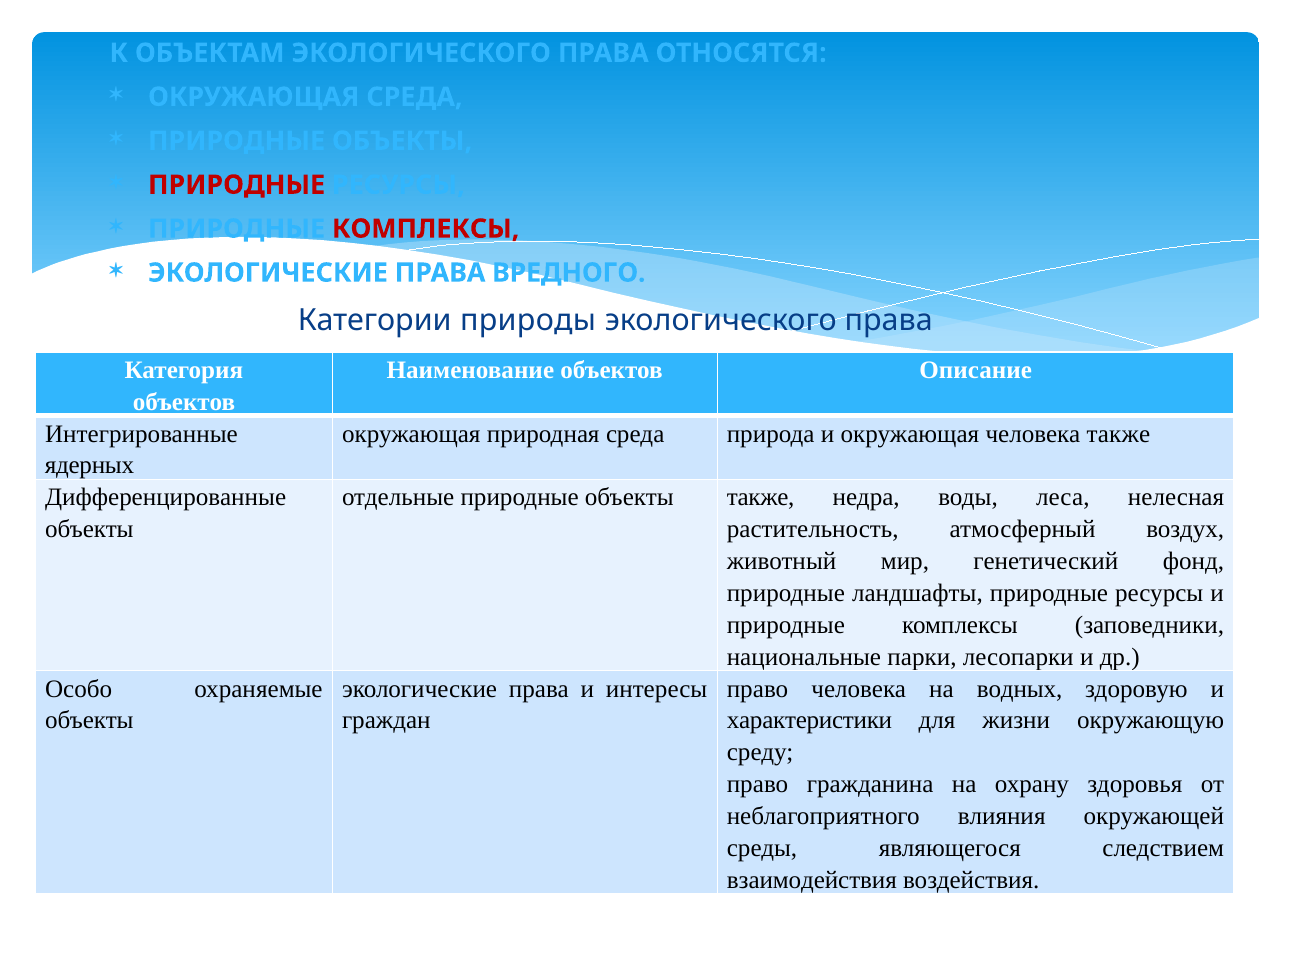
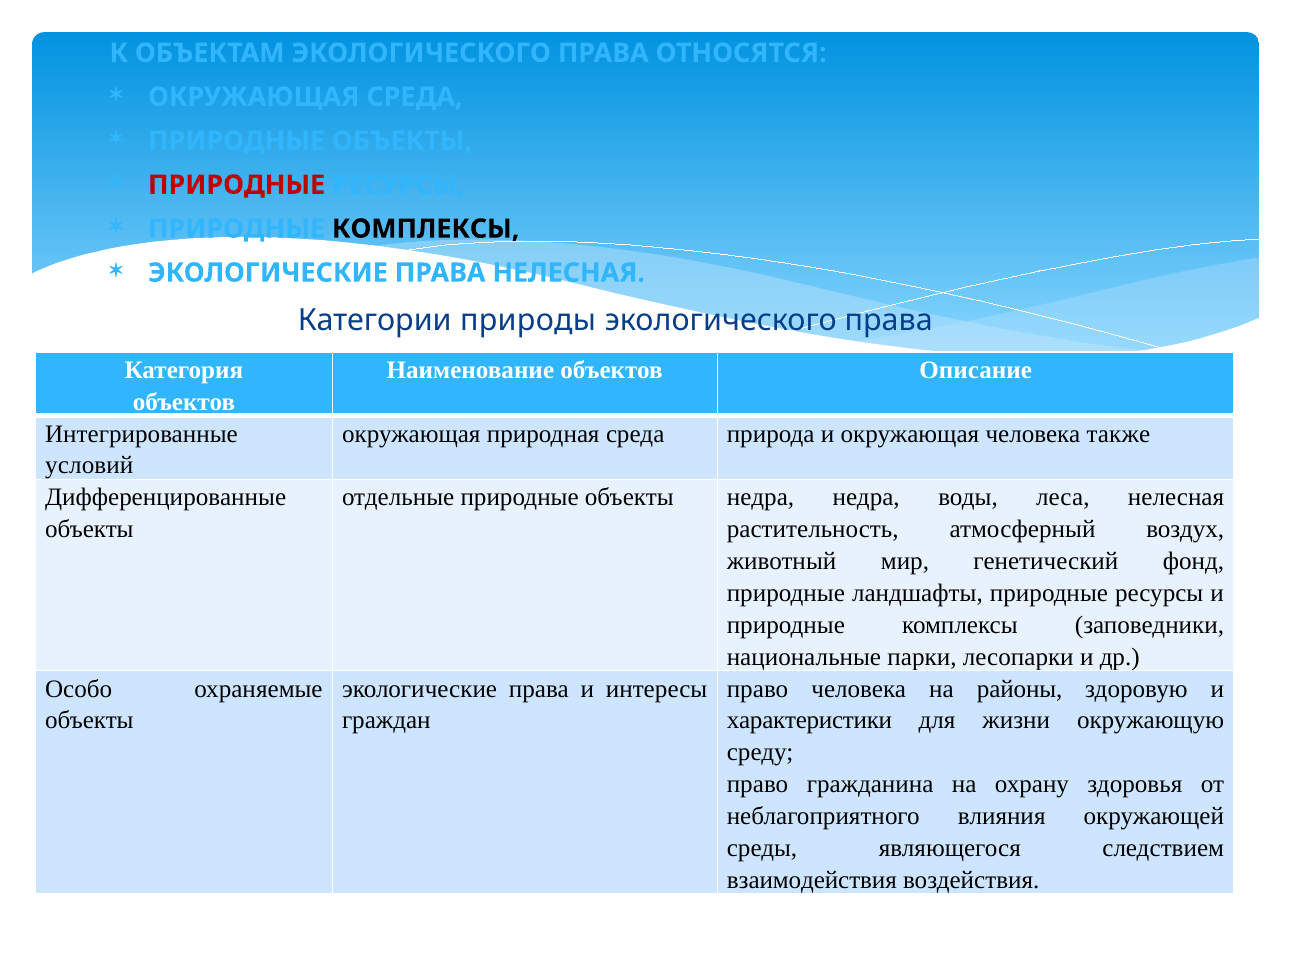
КОМПЛЕКСЫ at (426, 229) colour: red -> black
ПРАВА ВРЕДНОГО: ВРЕДНОГО -> НЕЛЕСНАЯ
ядерных: ядерных -> условий
объекты также: также -> недра
водных: водных -> районы
